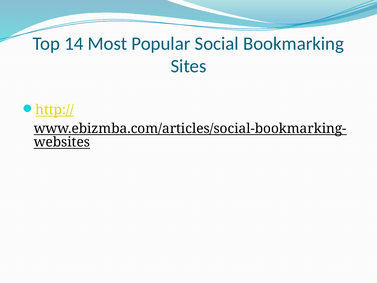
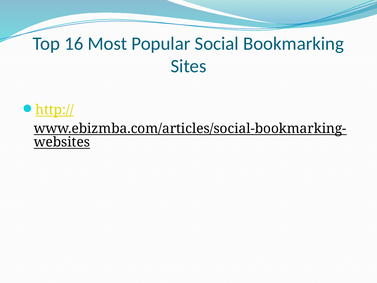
14: 14 -> 16
